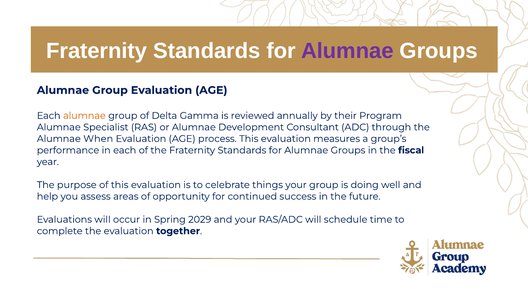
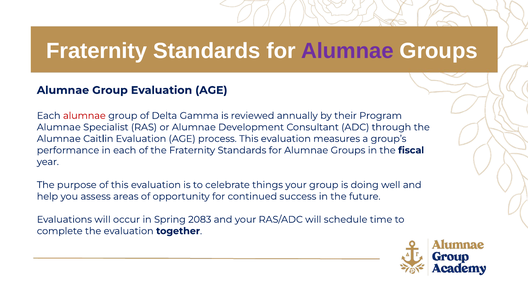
alumnae at (84, 116) colour: orange -> red
When: When -> Caitlin
2029: 2029 -> 2083
